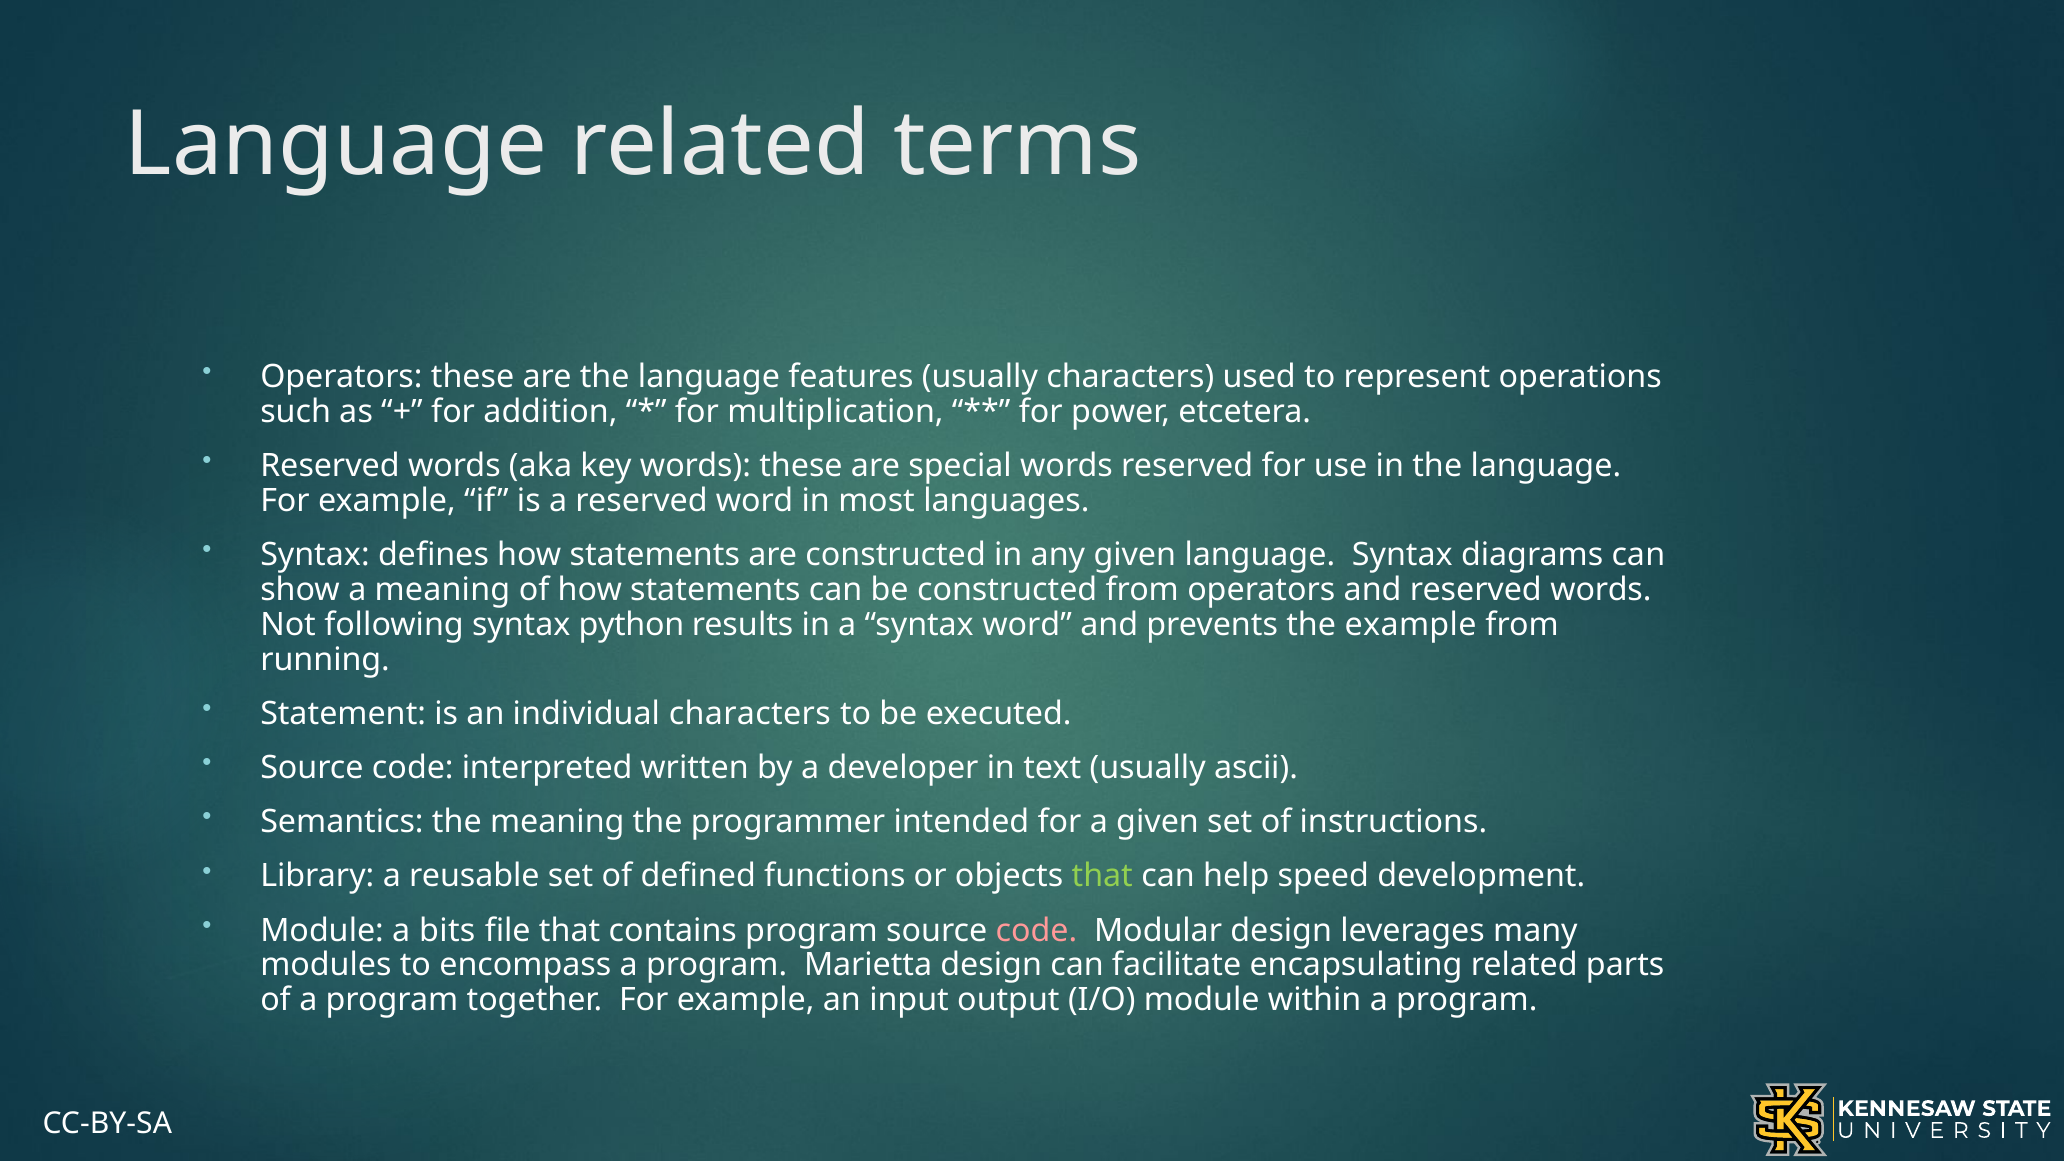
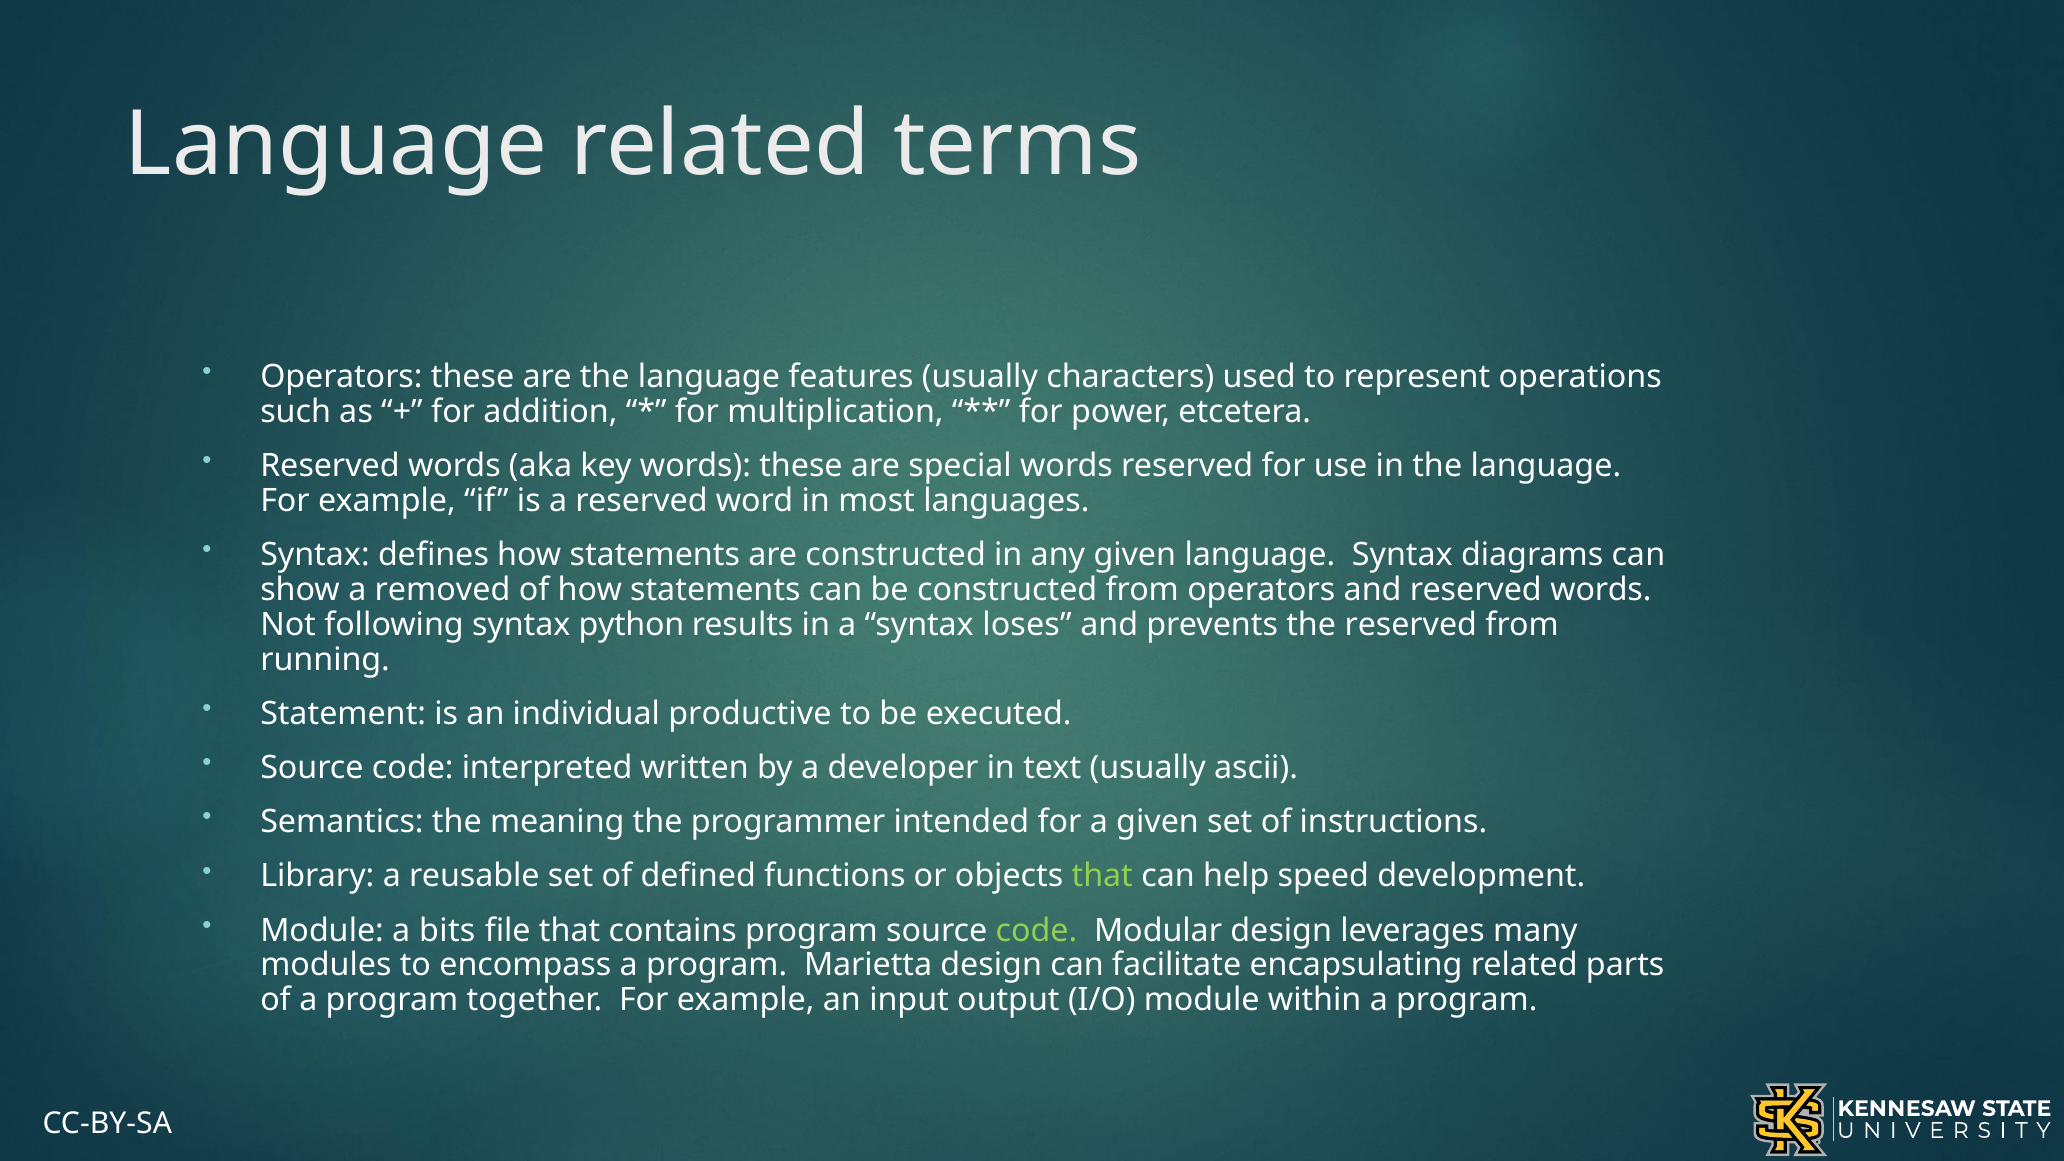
a meaning: meaning -> removed
syntax word: word -> loses
the example: example -> reserved
individual characters: characters -> productive
code at (1036, 930) colour: pink -> light green
